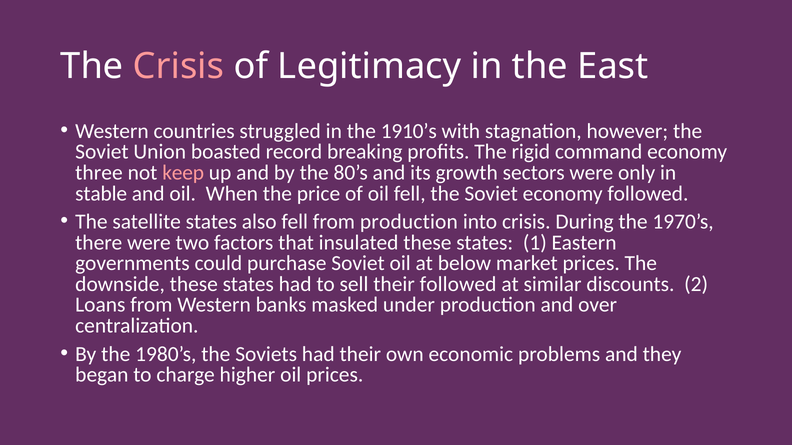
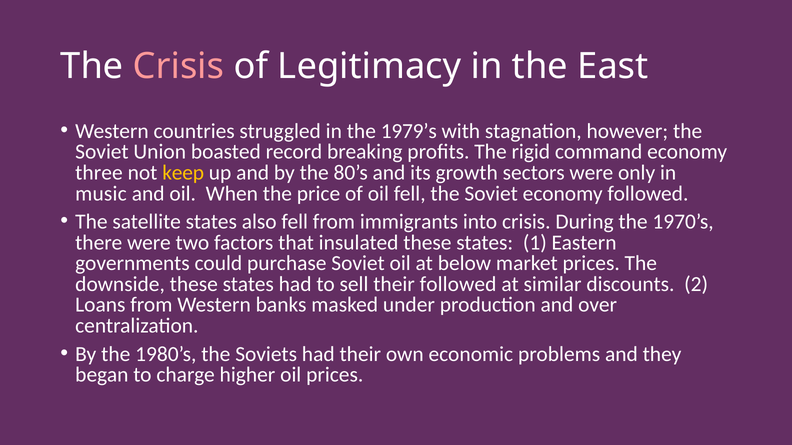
1910’s: 1910’s -> 1979’s
keep colour: pink -> yellow
stable: stable -> music
from production: production -> immigrants
